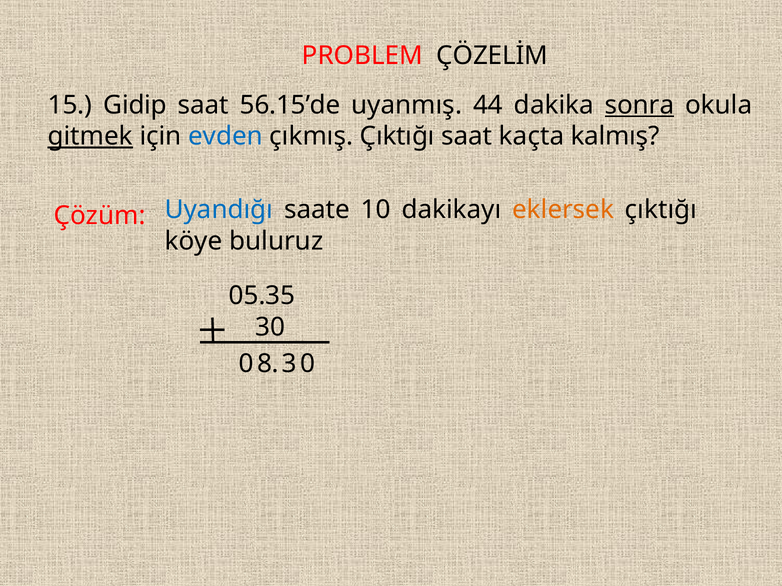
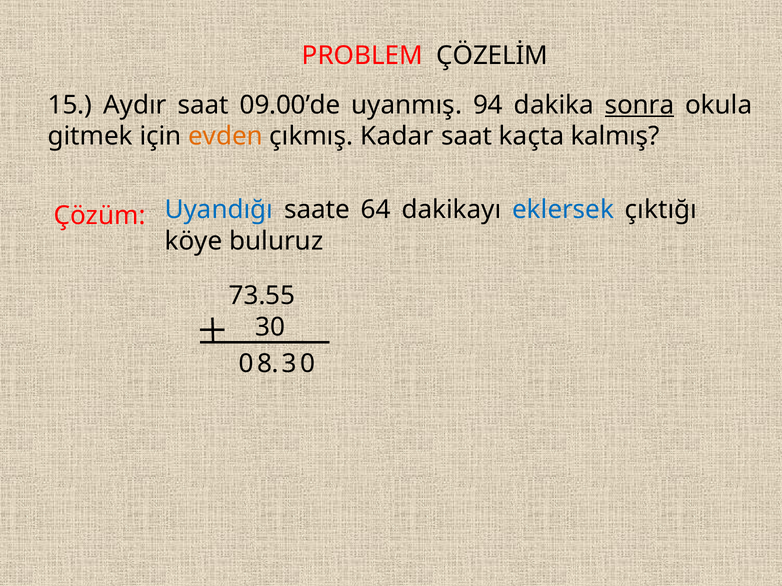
Gidip: Gidip -> Aydır
56.15’de: 56.15’de -> 09.00’de
44: 44 -> 94
gitmek underline: present -> none
evden colour: blue -> orange
çıkmış Çıktığı: Çıktığı -> Kadar
10: 10 -> 64
eklersek colour: orange -> blue
05.35: 05.35 -> 73.55
